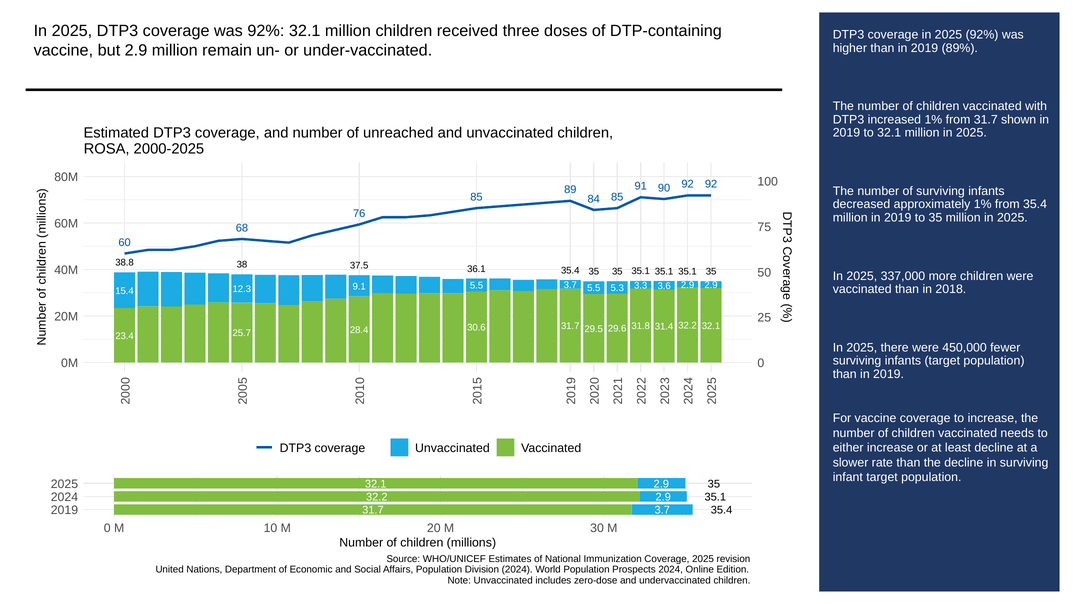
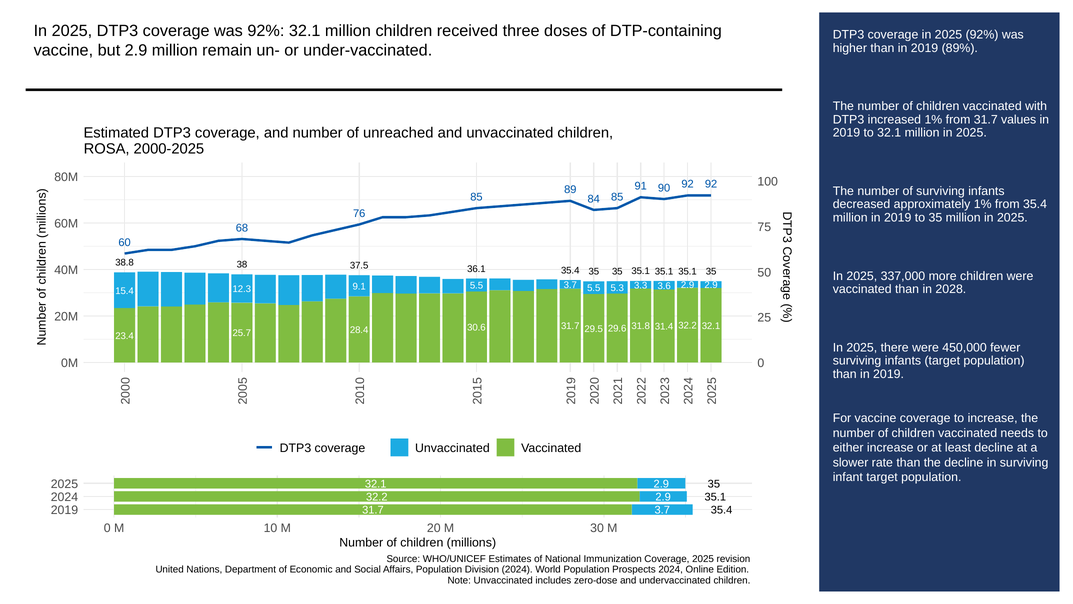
shown: shown -> values
2018: 2018 -> 2028
